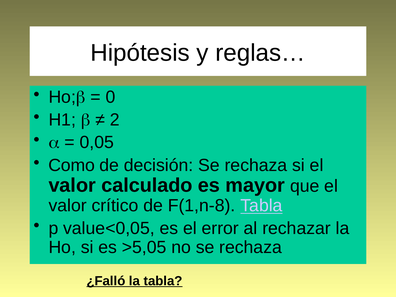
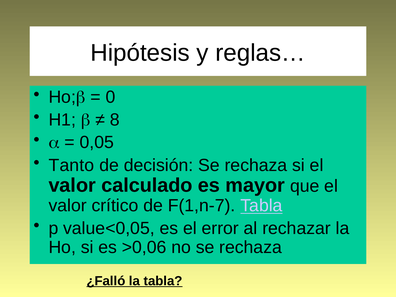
2: 2 -> 8
Como: Como -> Tanto
F(1,n-8: F(1,n-8 -> F(1,n-7
>5,05: >5,05 -> >0,06
